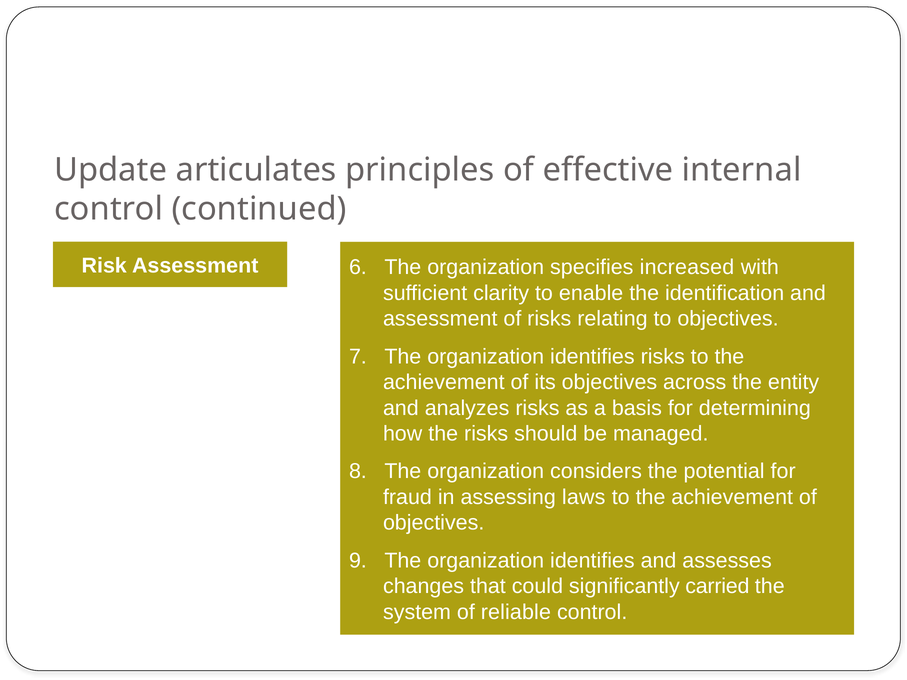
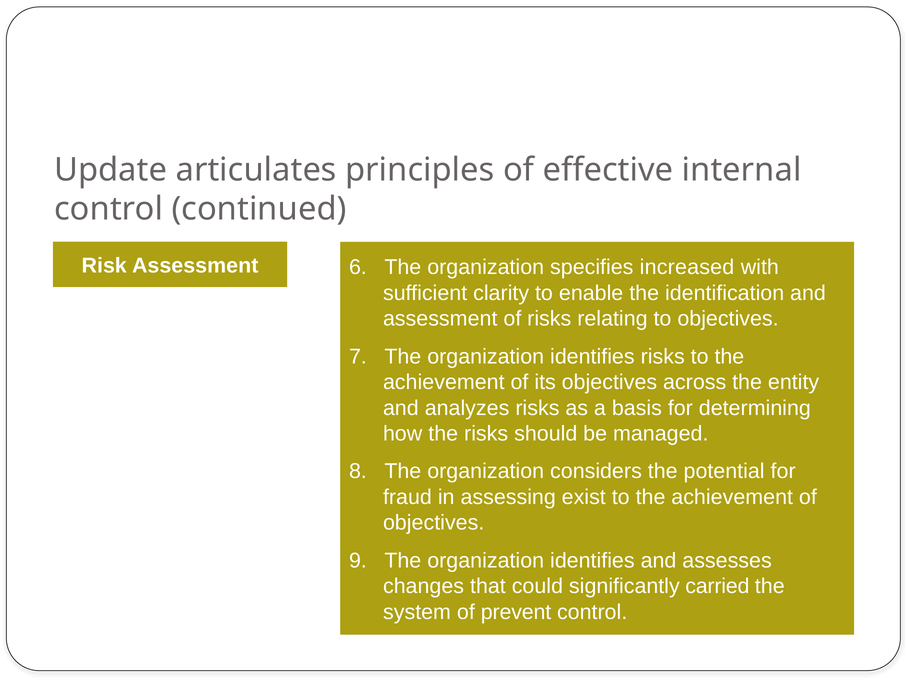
laws: laws -> exist
reliable: reliable -> prevent
